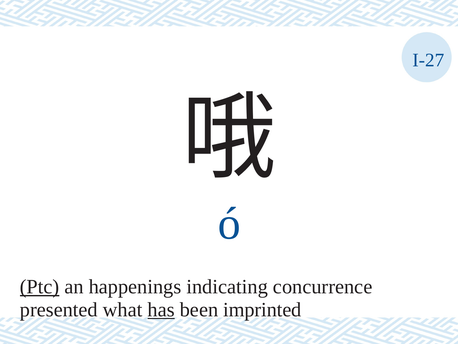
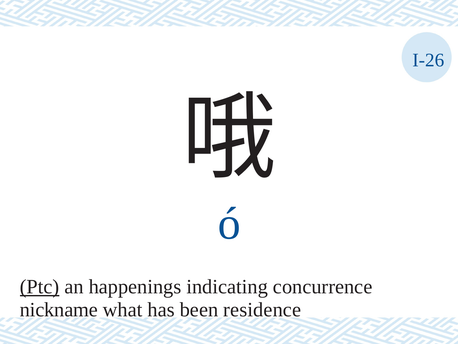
I-27: I-27 -> I-26
presented: presented -> nickname
has underline: present -> none
imprinted: imprinted -> residence
